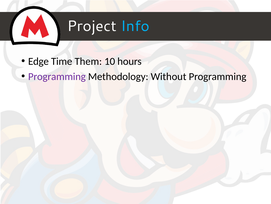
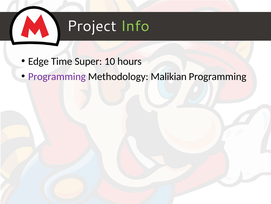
Info colour: light blue -> light green
Them: Them -> Super
Without: Without -> Malikian
